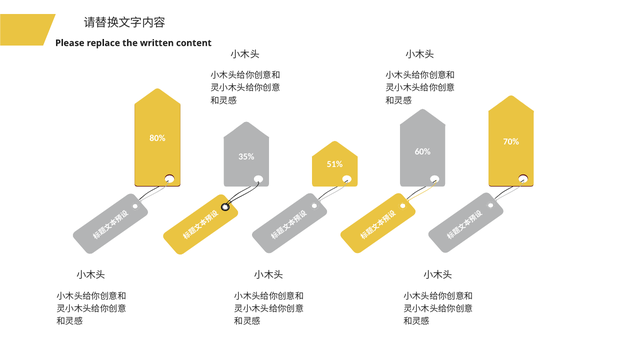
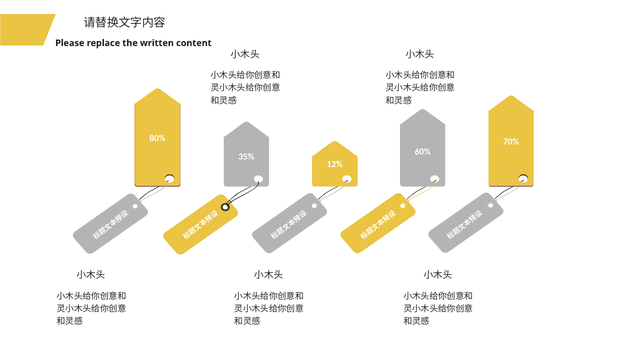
51%: 51% -> 12%
